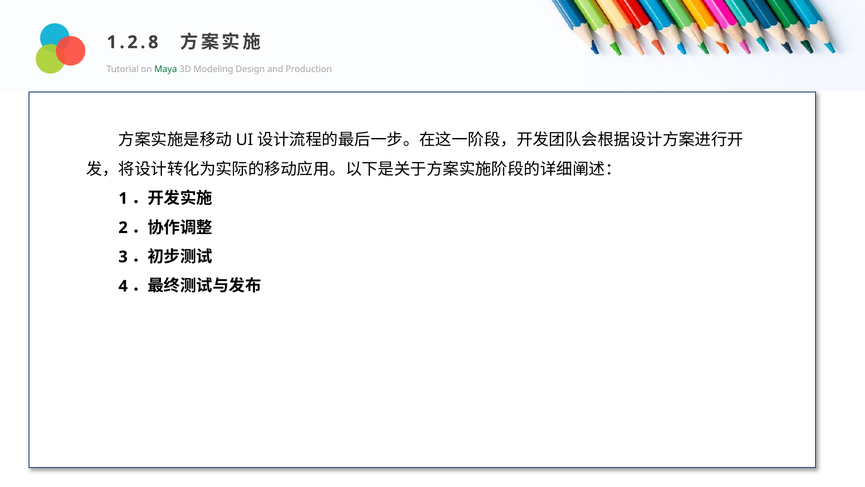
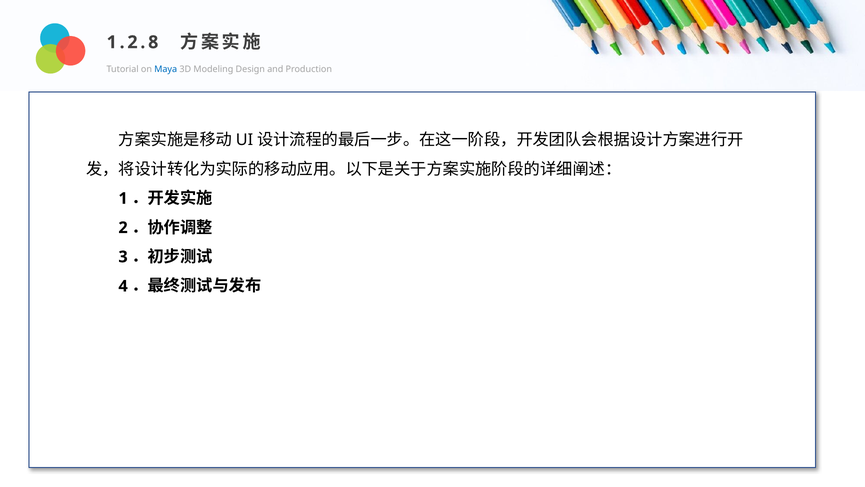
Maya colour: green -> blue
